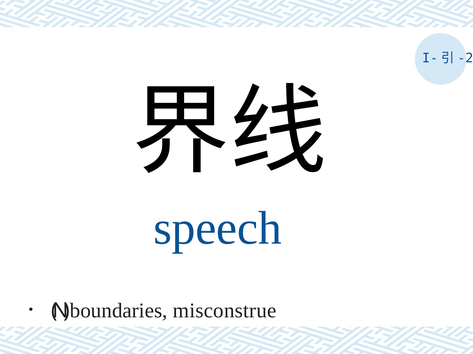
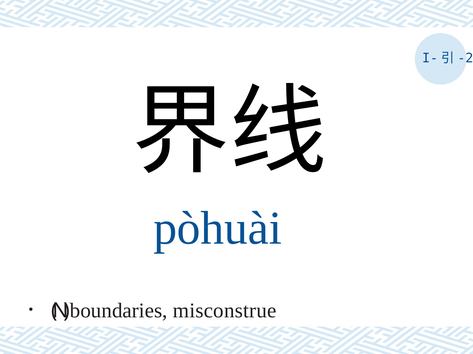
speech: speech -> pòhuài
